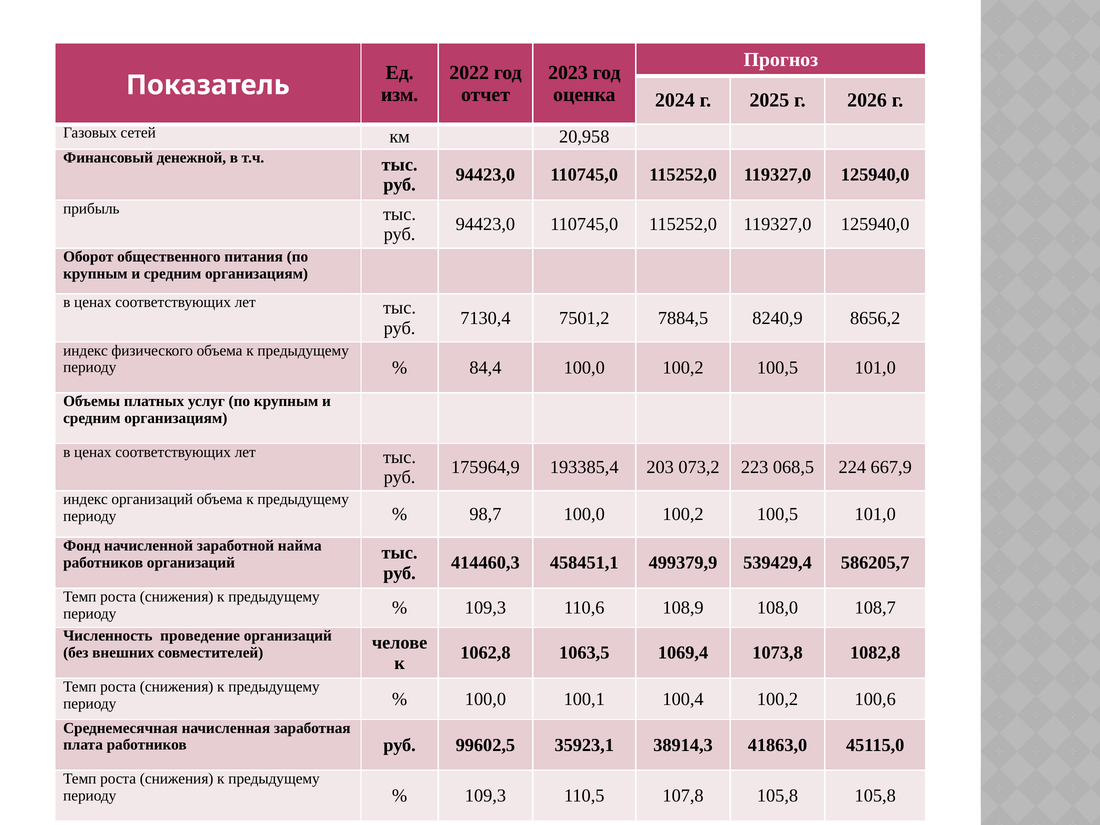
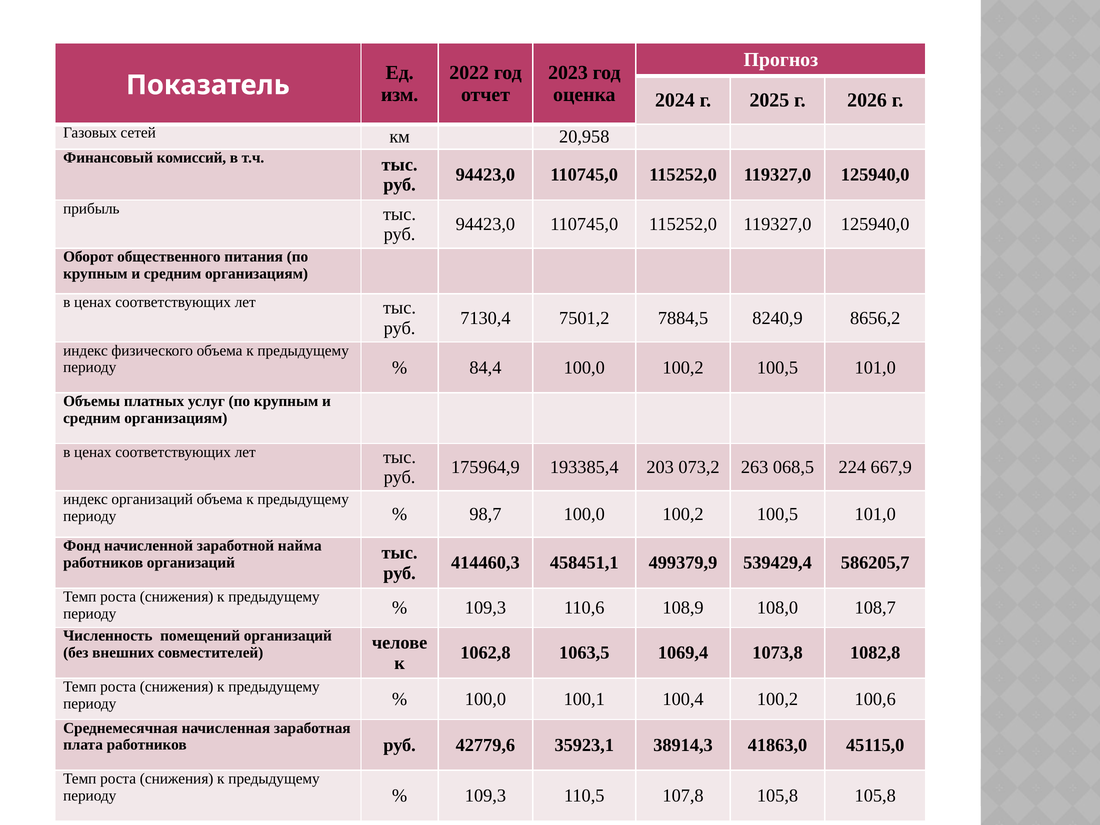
денежной: денежной -> комиссий
223: 223 -> 263
проведение: проведение -> помещений
99602,5: 99602,5 -> 42779,6
